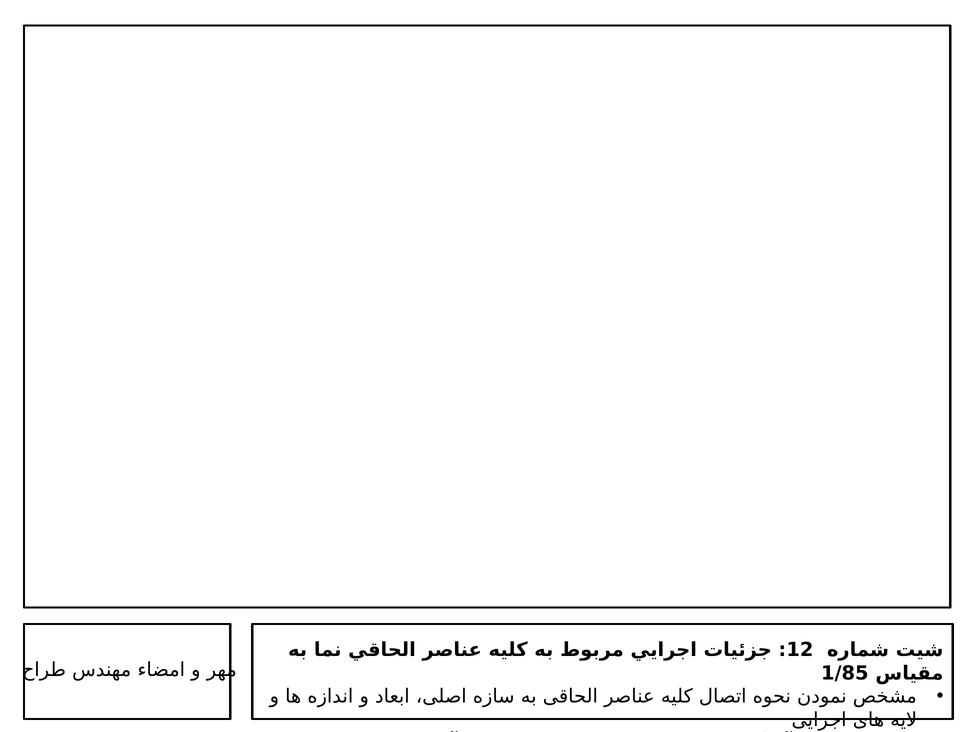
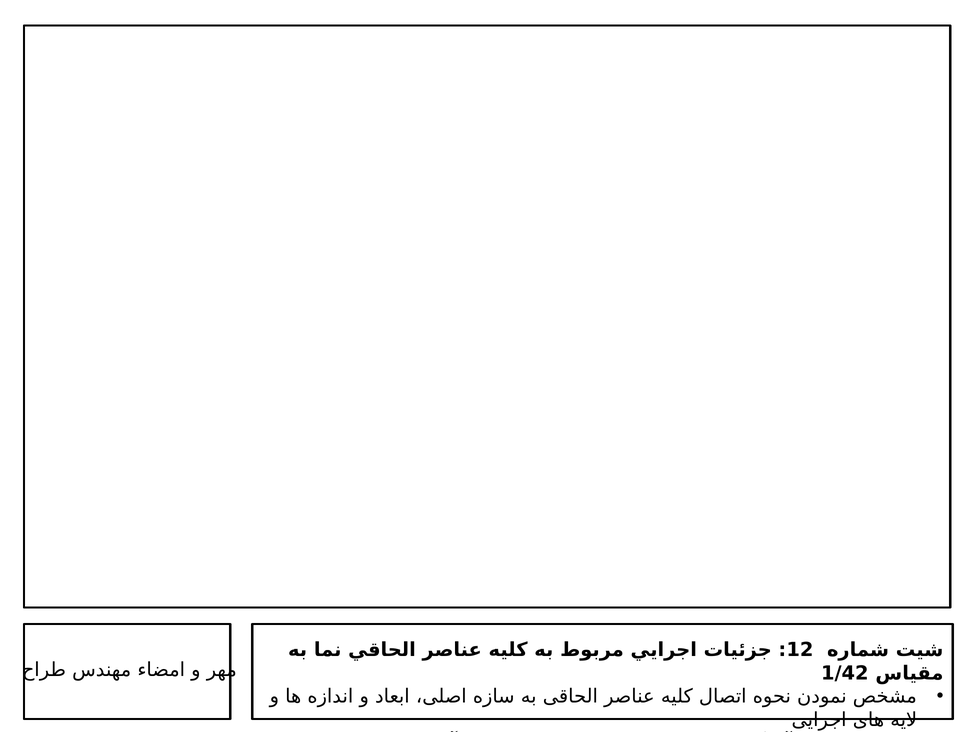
1/85: 1/85 -> 1/42
